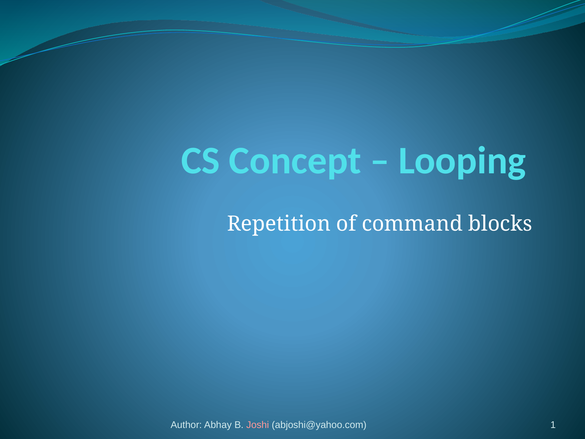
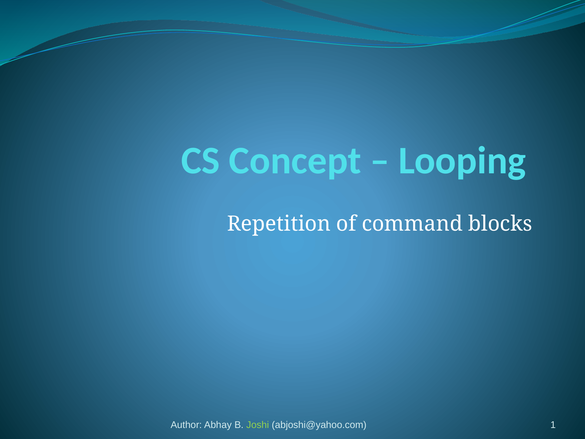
Joshi colour: pink -> light green
